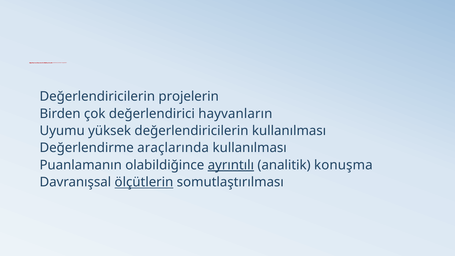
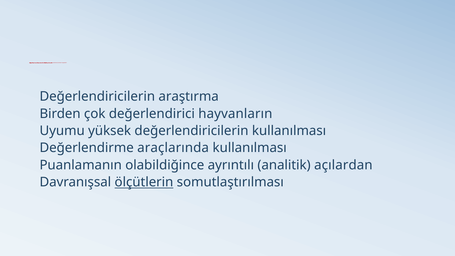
projelerin: projelerin -> araştırma
ayrıntılı underline: present -> none
konuşma: konuşma -> açılardan
